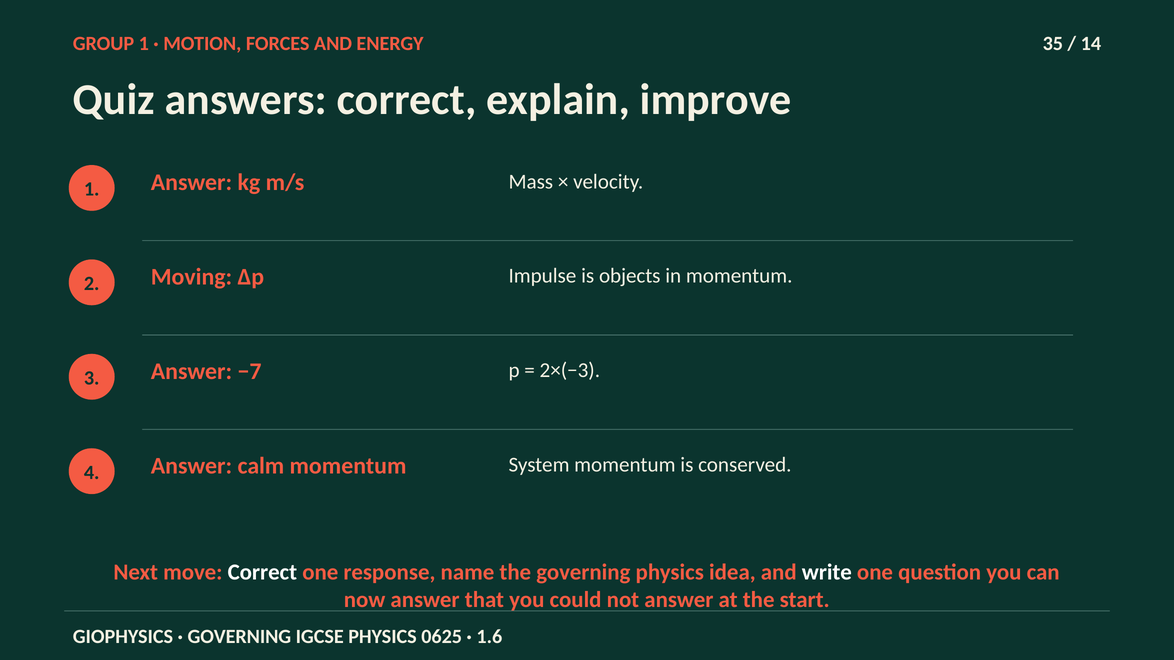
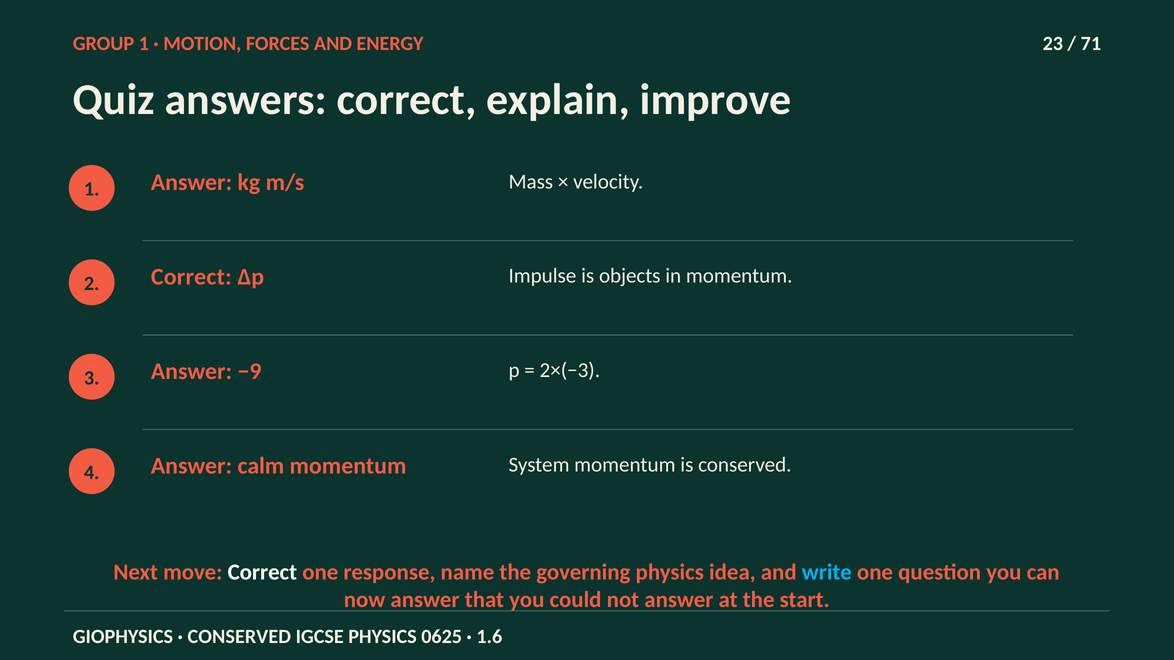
35: 35 -> 23
14: 14 -> 71
2 Moving: Moving -> Correct
−7: −7 -> −9
write colour: white -> light blue
GOVERNING at (239, 637): GOVERNING -> CONSERVED
